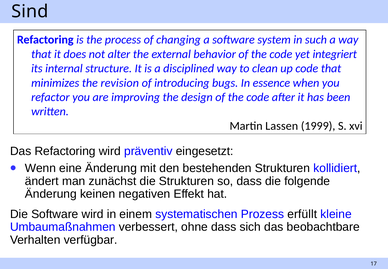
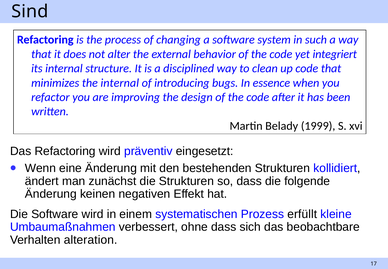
the revision: revision -> internal
Lassen: Lassen -> Belady
verfügbar: verfügbar -> alteration
